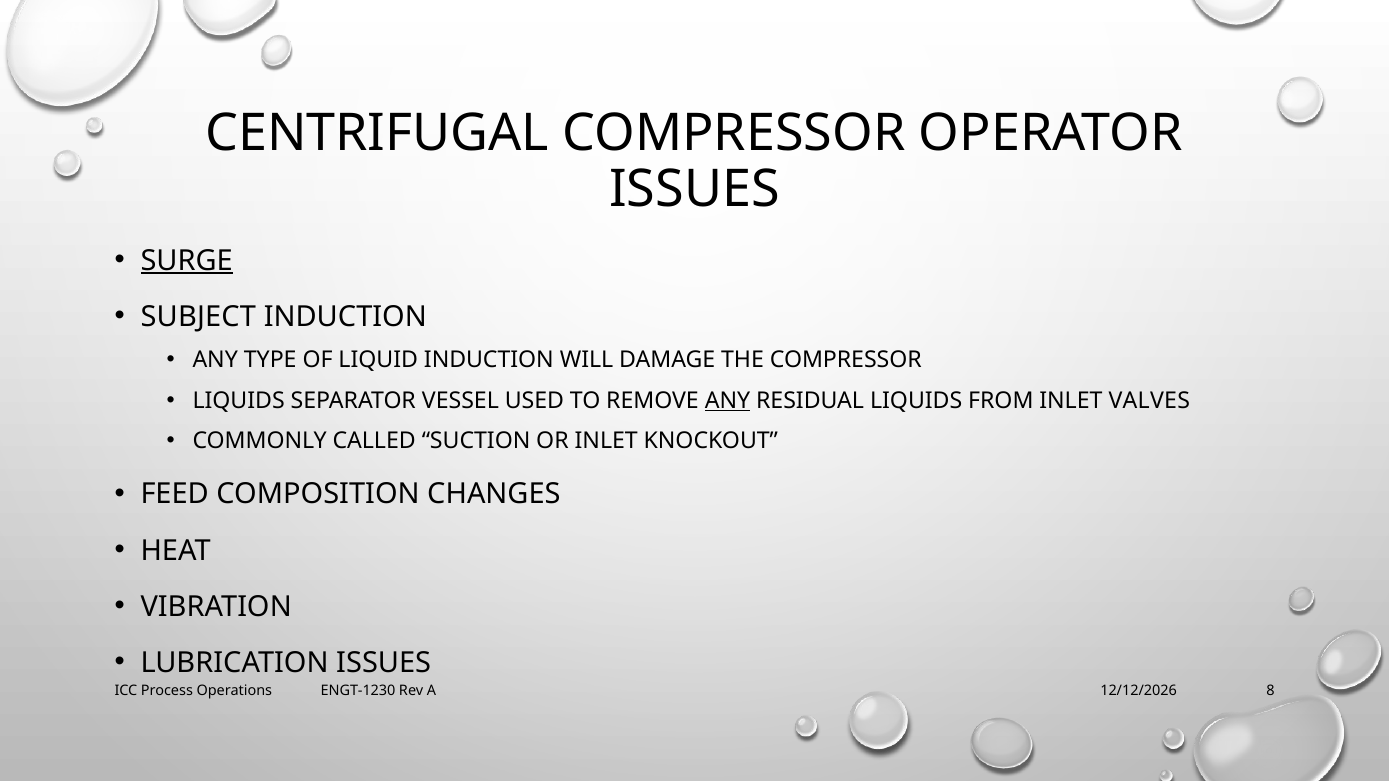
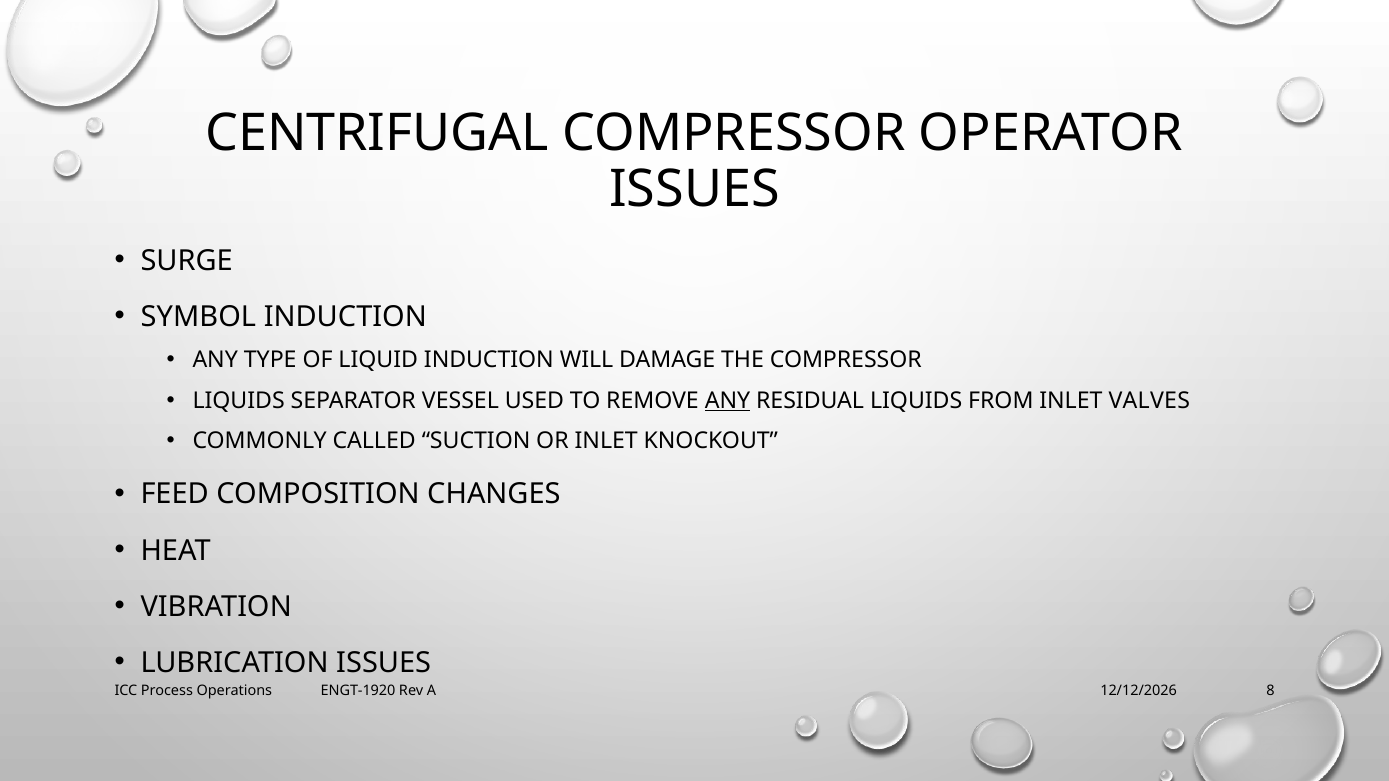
SURGE underline: present -> none
SUBJECT: SUBJECT -> SYMBOL
ENGT-1230: ENGT-1230 -> ENGT-1920
